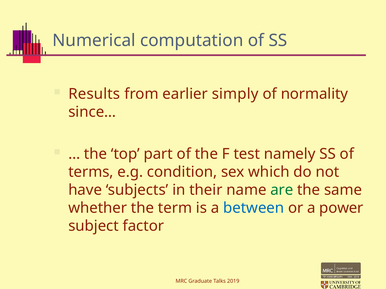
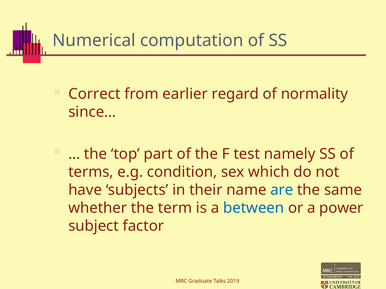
Results: Results -> Correct
simply: simply -> regard
are colour: green -> blue
